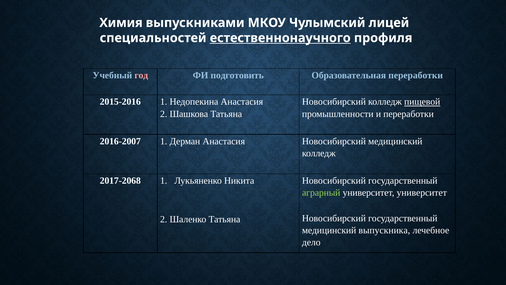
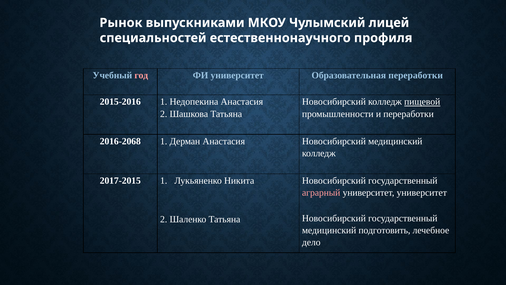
Химия: Химия -> Рынок
естественнонаучного underline: present -> none
ФИ подготовить: подготовить -> университет
2016-2007: 2016-2007 -> 2016-2068
2017-2068: 2017-2068 -> 2017-2015
аграрный colour: light green -> pink
выпускника: выпускника -> подготовить
